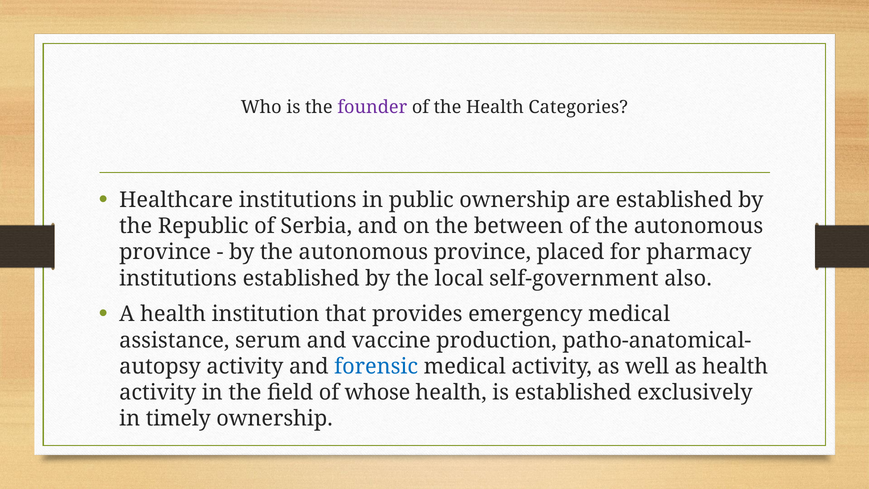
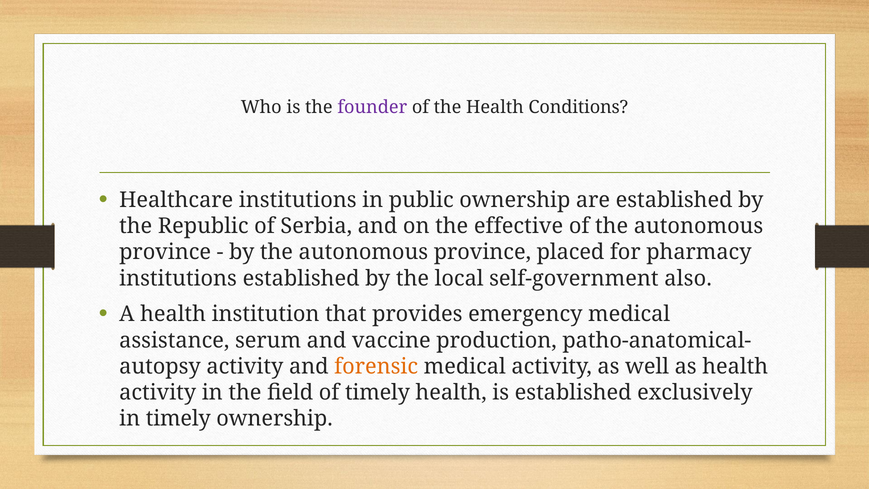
Categories: Categories -> Conditions
between: between -> effective
forensic colour: blue -> orange
of whose: whose -> timely
